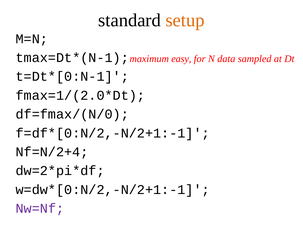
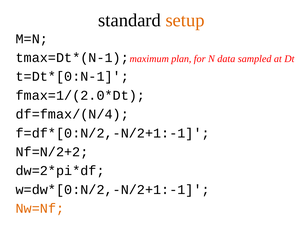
easy: easy -> plan
df=fmax/(N/0: df=fmax/(N/0 -> df=fmax/(N/4
Nf=N/2+4: Nf=N/2+4 -> Nf=N/2+2
Nw=Nf colour: purple -> orange
